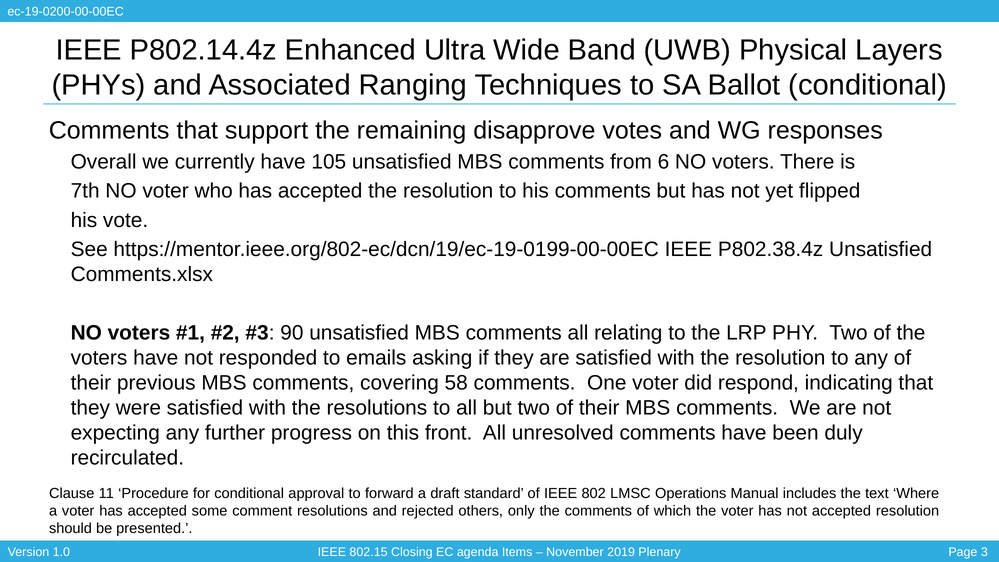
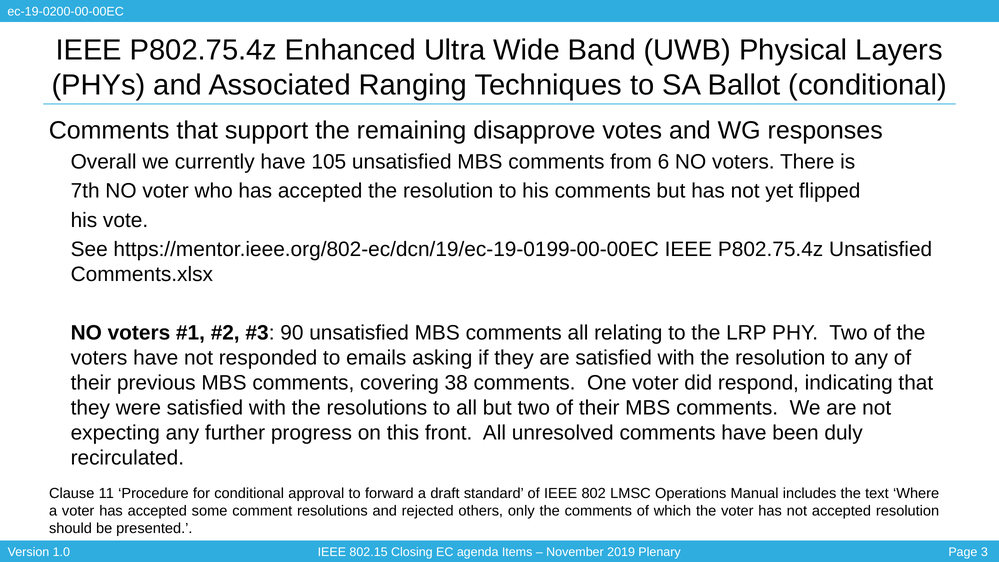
P802.14.4z at (203, 50): P802.14.4z -> P802.75.4z
https://mentor.ieee.org/802-ec/dcn/19/ec-19-0199-00-00EC IEEE P802.38.4z: P802.38.4z -> P802.75.4z
58: 58 -> 38
